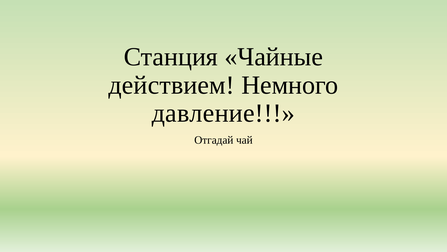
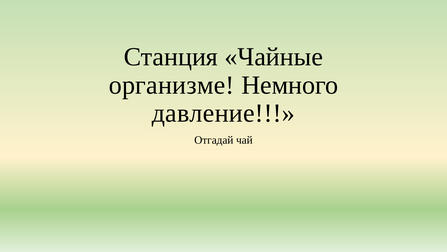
действием: действием -> организме
